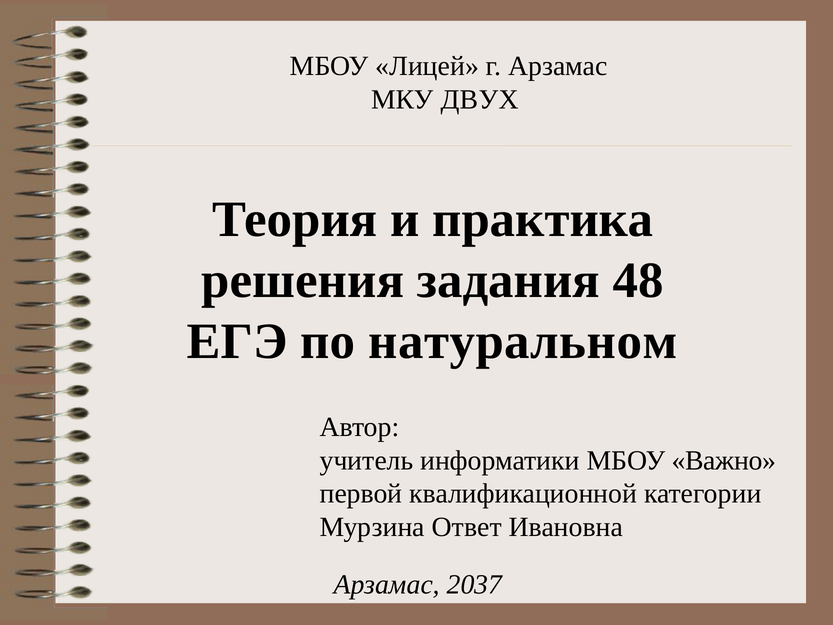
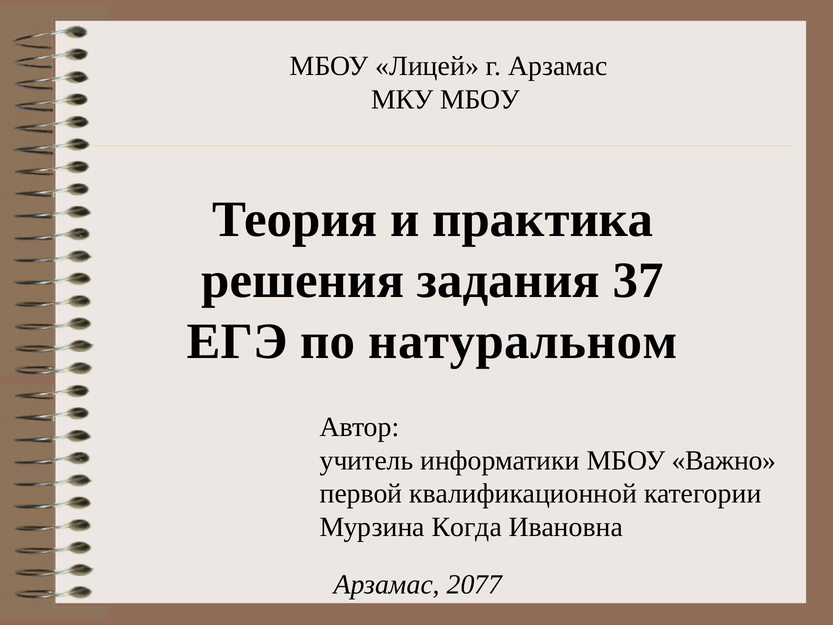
МКУ ДВУХ: ДВУХ -> МБОУ
48: 48 -> 37
Ответ: Ответ -> Когда
2037: 2037 -> 2077
